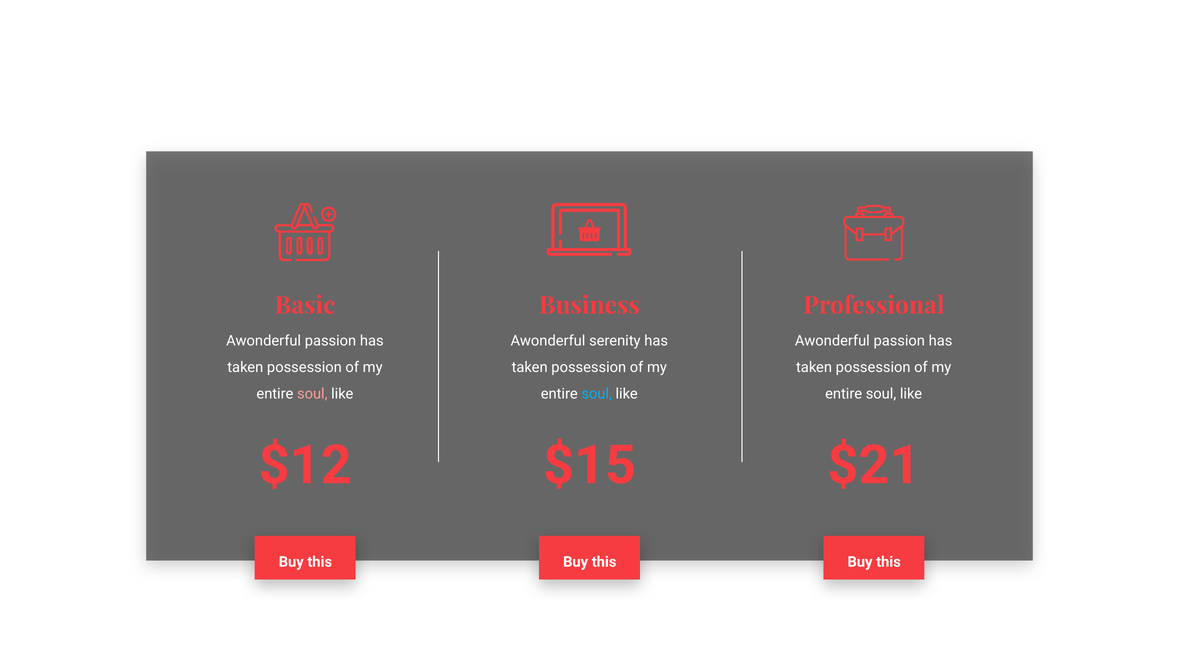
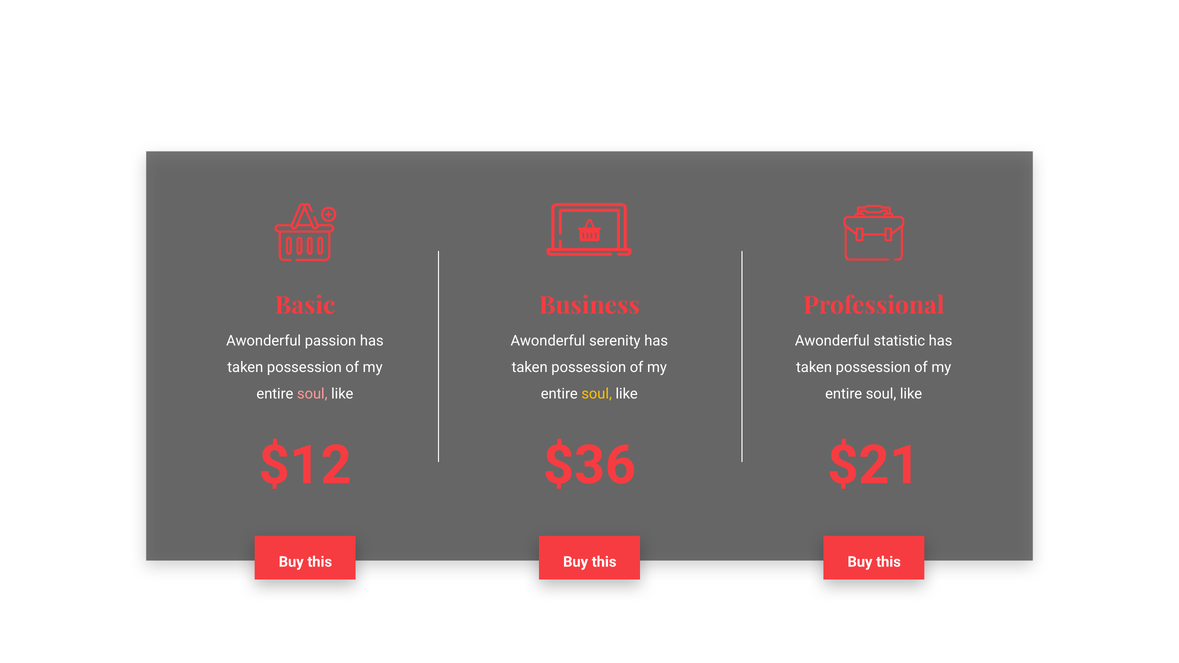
passion at (899, 341): passion -> statistic
soul at (597, 394) colour: light blue -> yellow
$15: $15 -> $36
